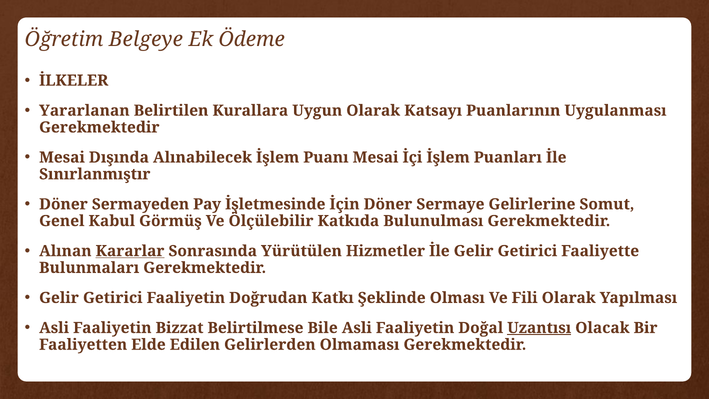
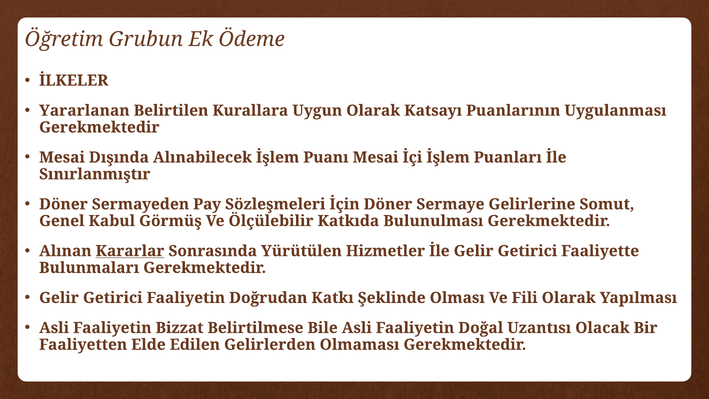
Belgeye: Belgeye -> Grubun
İşletmesinde: İşletmesinde -> Sözleşmeleri
Uzantısı underline: present -> none
